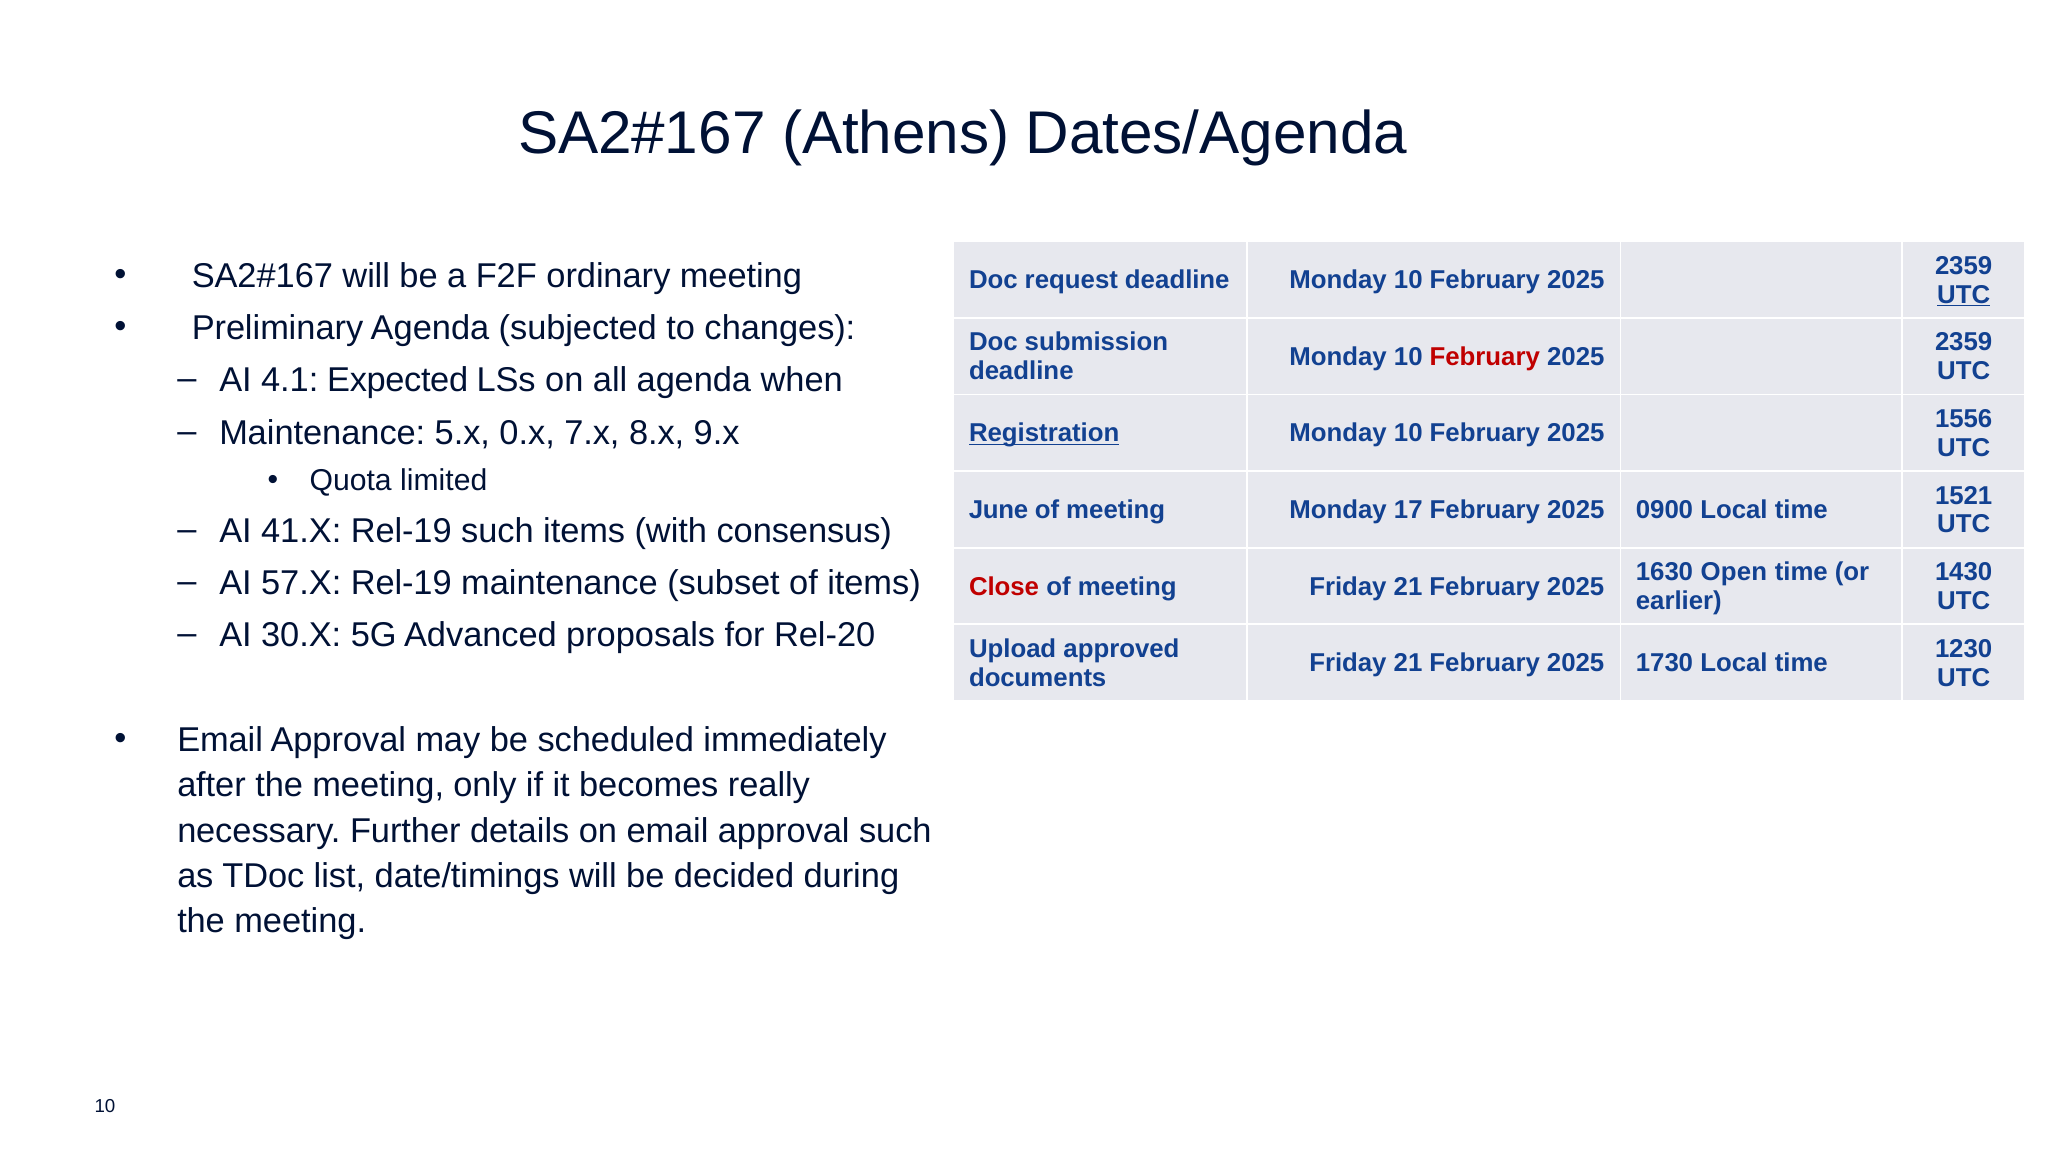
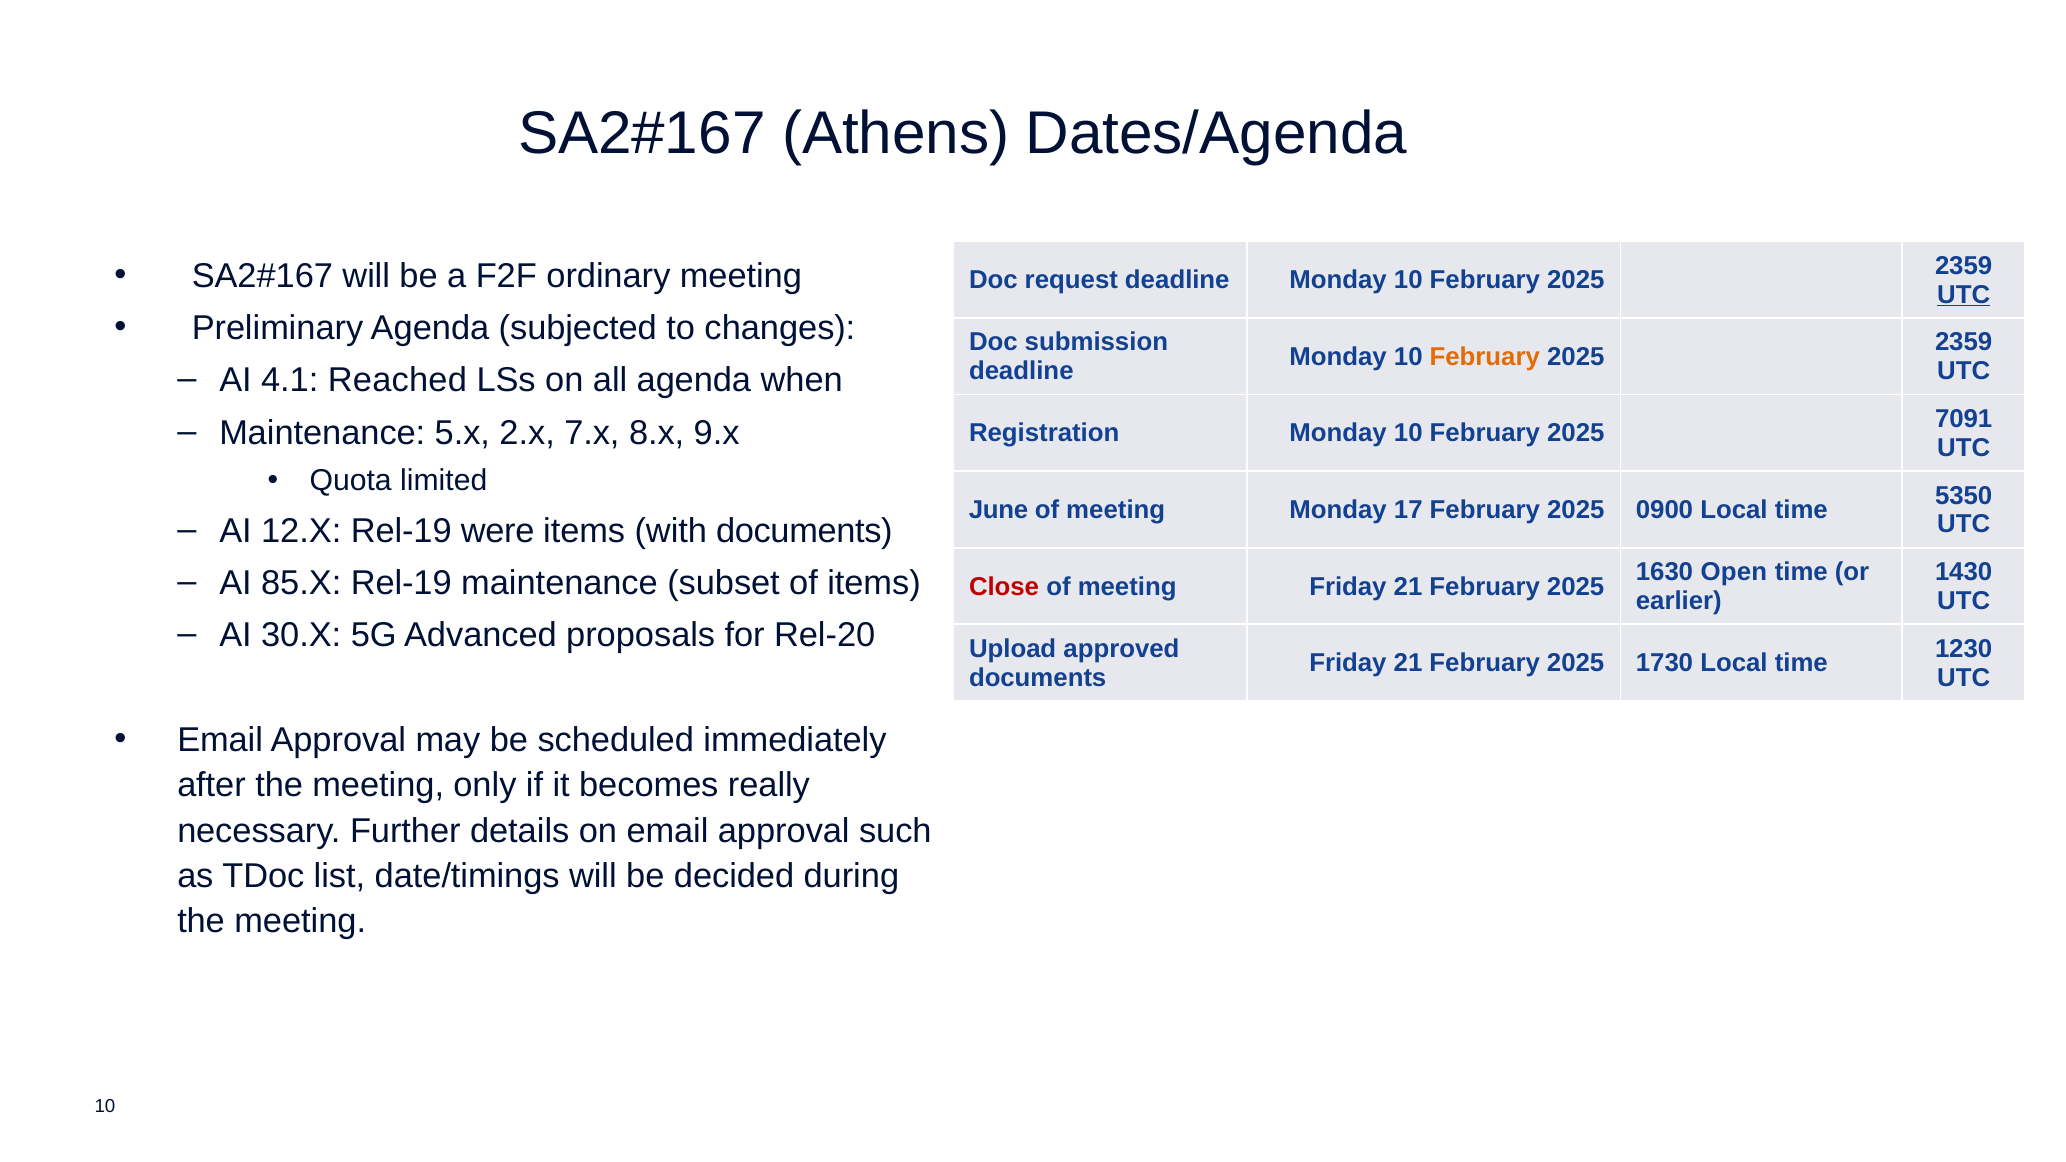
February at (1485, 357) colour: red -> orange
Expected: Expected -> Reached
1556: 1556 -> 7091
0.x: 0.x -> 2.x
Registration underline: present -> none
1521: 1521 -> 5350
41.X: 41.X -> 12.X
Rel-19 such: such -> were
with consensus: consensus -> documents
57.X: 57.X -> 85.X
